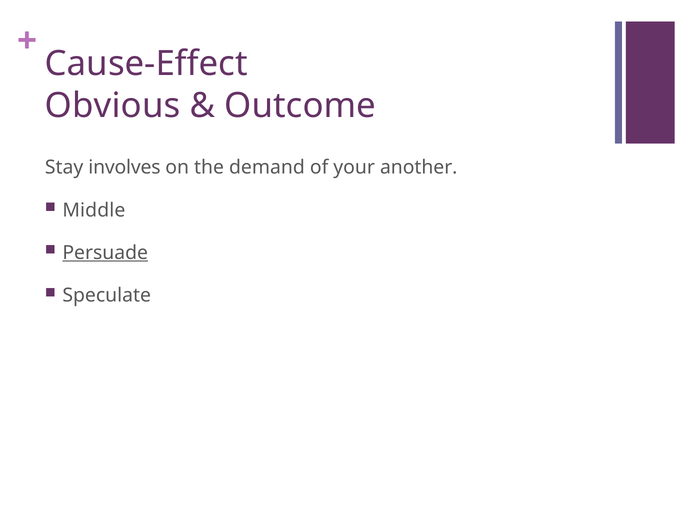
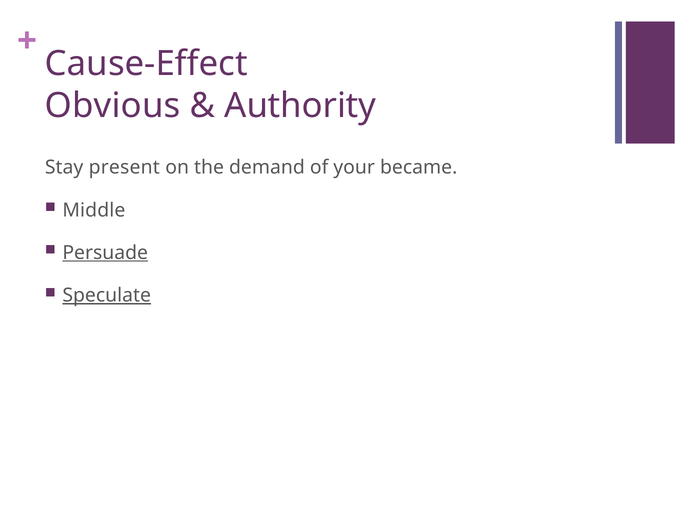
Outcome: Outcome -> Authority
involves: involves -> present
another: another -> became
Speculate underline: none -> present
